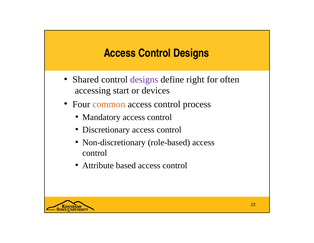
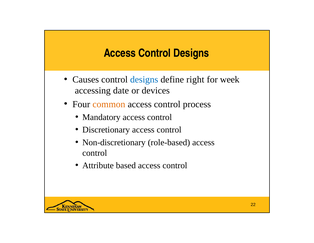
Shared: Shared -> Causes
designs at (144, 79) colour: purple -> blue
often: often -> week
start: start -> date
